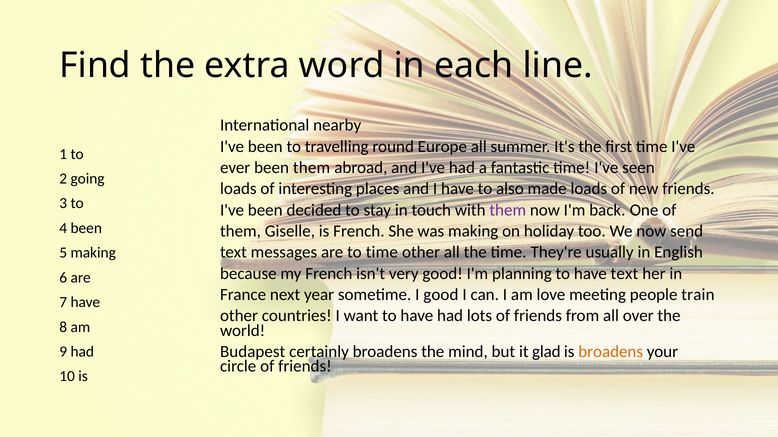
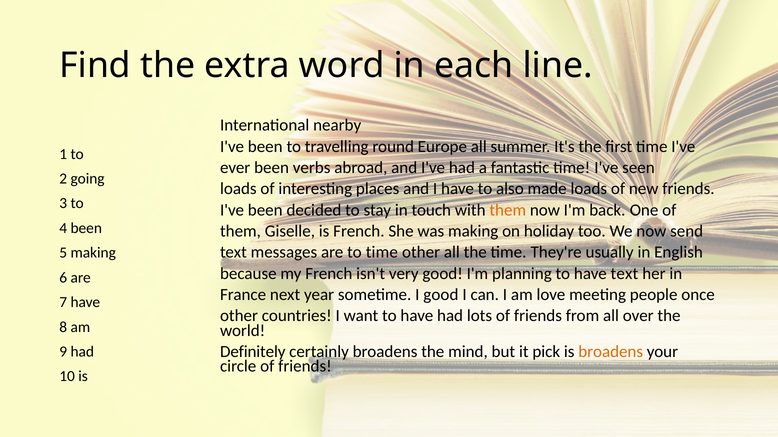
been them: them -> verbs
them at (508, 210) colour: purple -> orange
train: train -> once
Budapest: Budapest -> Definitely
glad: glad -> pick
